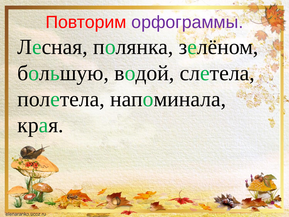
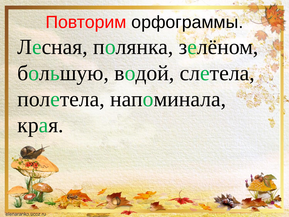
орфограммы colour: purple -> black
